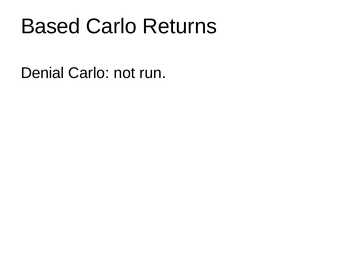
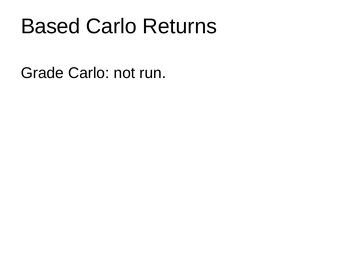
Denial: Denial -> Grade
